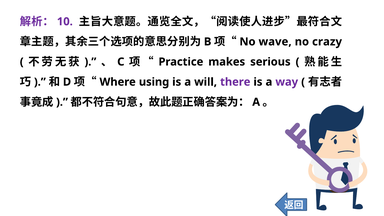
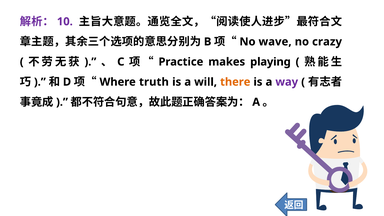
serious: serious -> playing
using: using -> truth
there colour: purple -> orange
